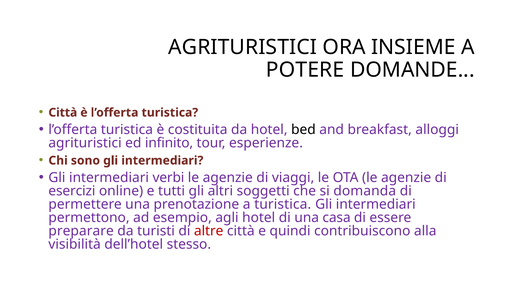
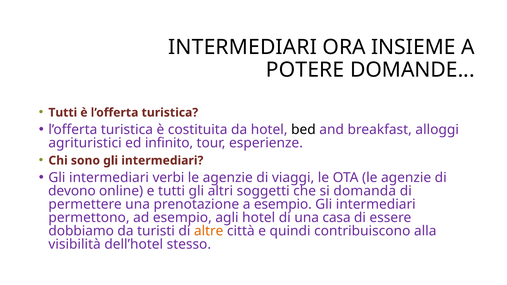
AGRITURISTICI at (243, 47): AGRITURISTICI -> INTERMEDIARI
Città at (63, 113): Città -> Tutti
esercizi: esercizi -> devono
a turistica: turistica -> esempio
preparare: preparare -> dobbiamo
altre colour: red -> orange
